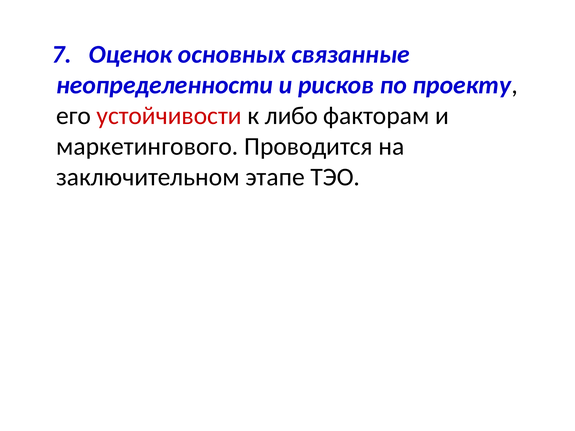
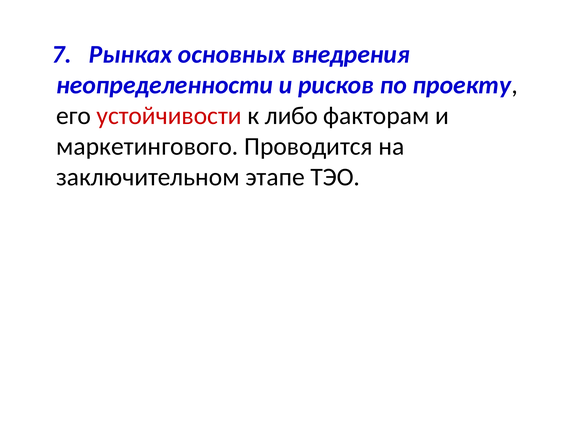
Оценок: Оценок -> Рынках
связанные: связанные -> внедрения
